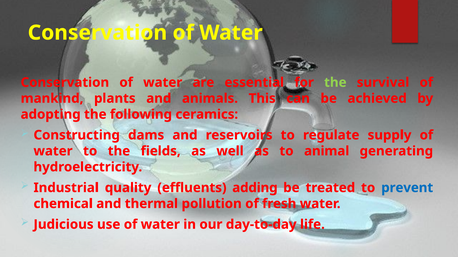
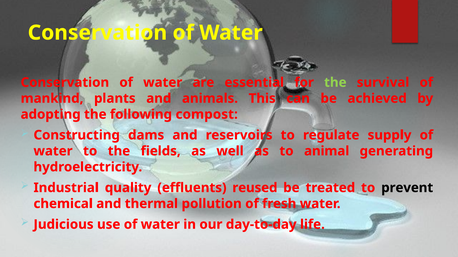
ceramics: ceramics -> compost
adding: adding -> reused
prevent colour: blue -> black
